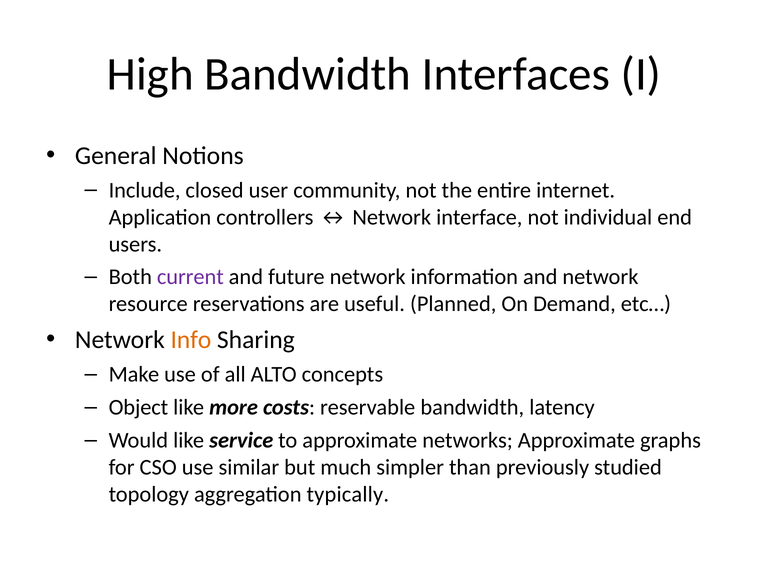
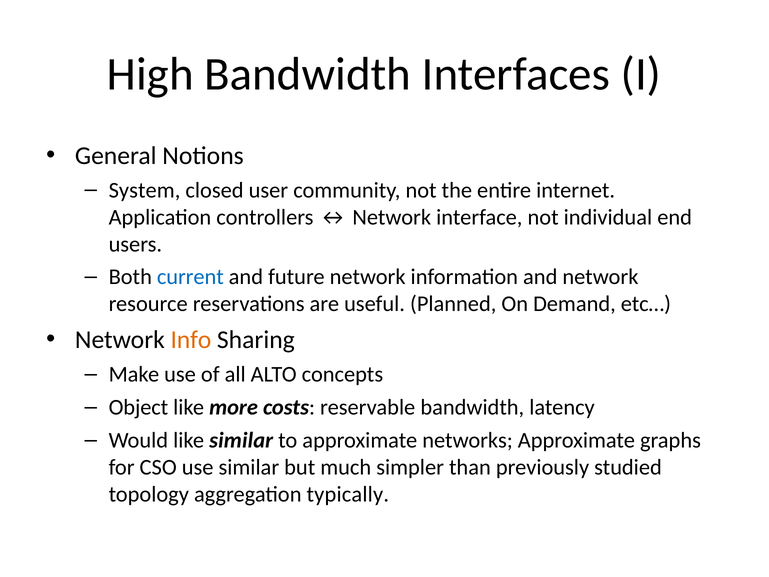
Include: Include -> System
current colour: purple -> blue
like service: service -> similar
